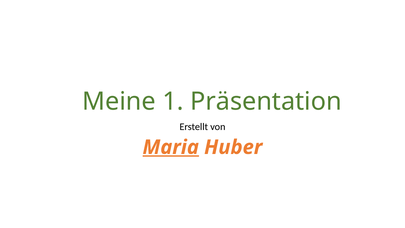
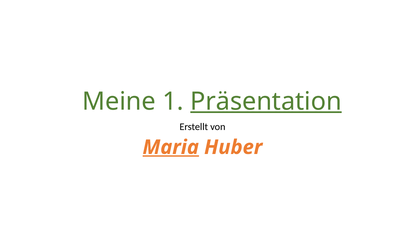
Präsentation underline: none -> present
